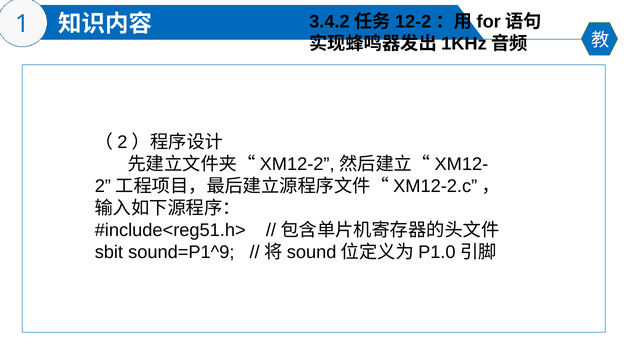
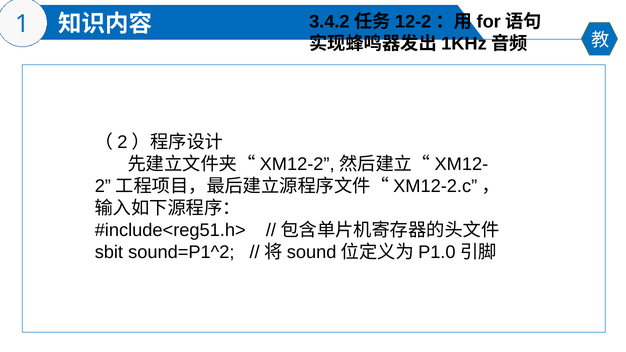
sound=P1^9: sound=P1^9 -> sound=P1^2
